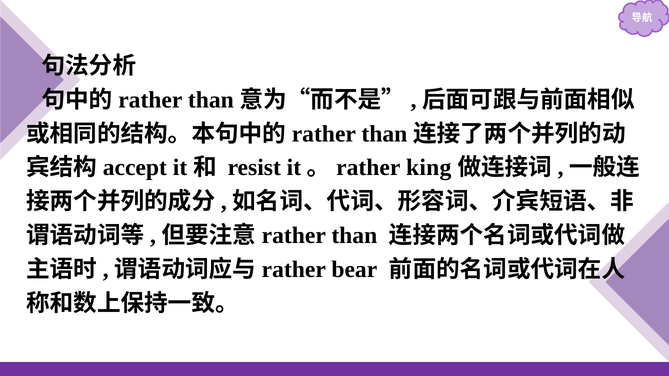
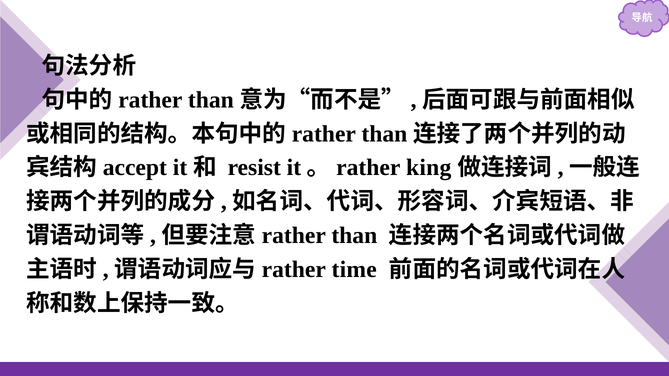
bear: bear -> time
